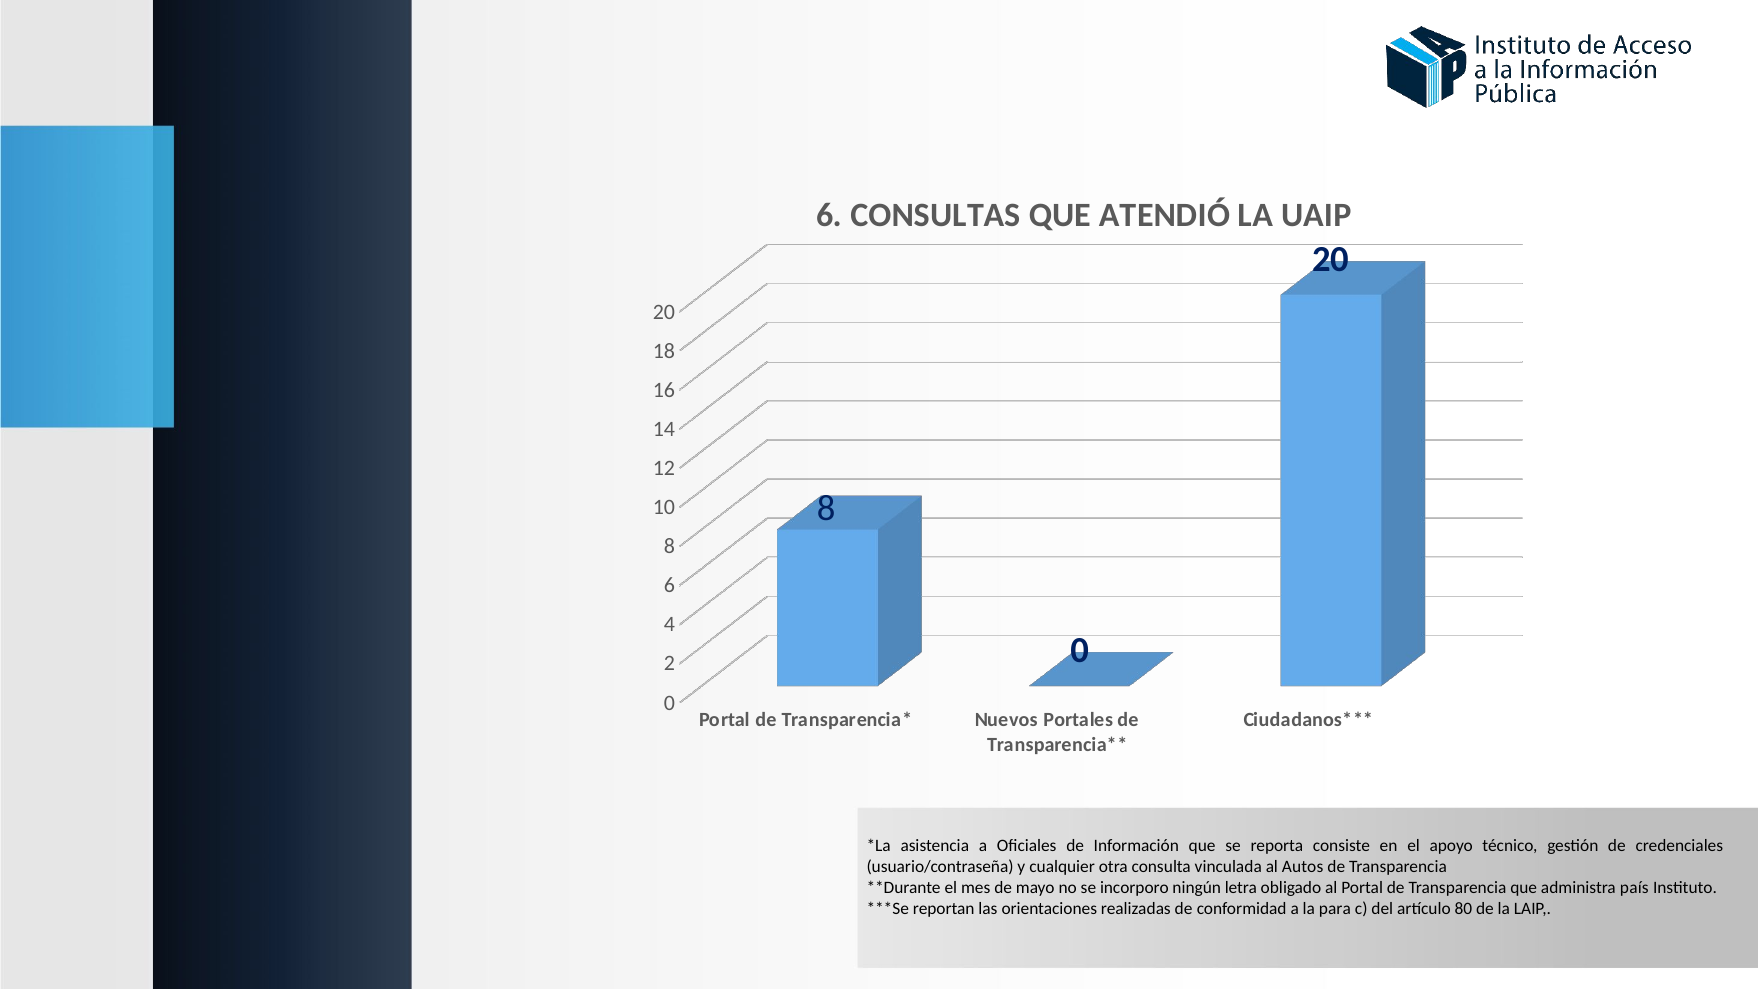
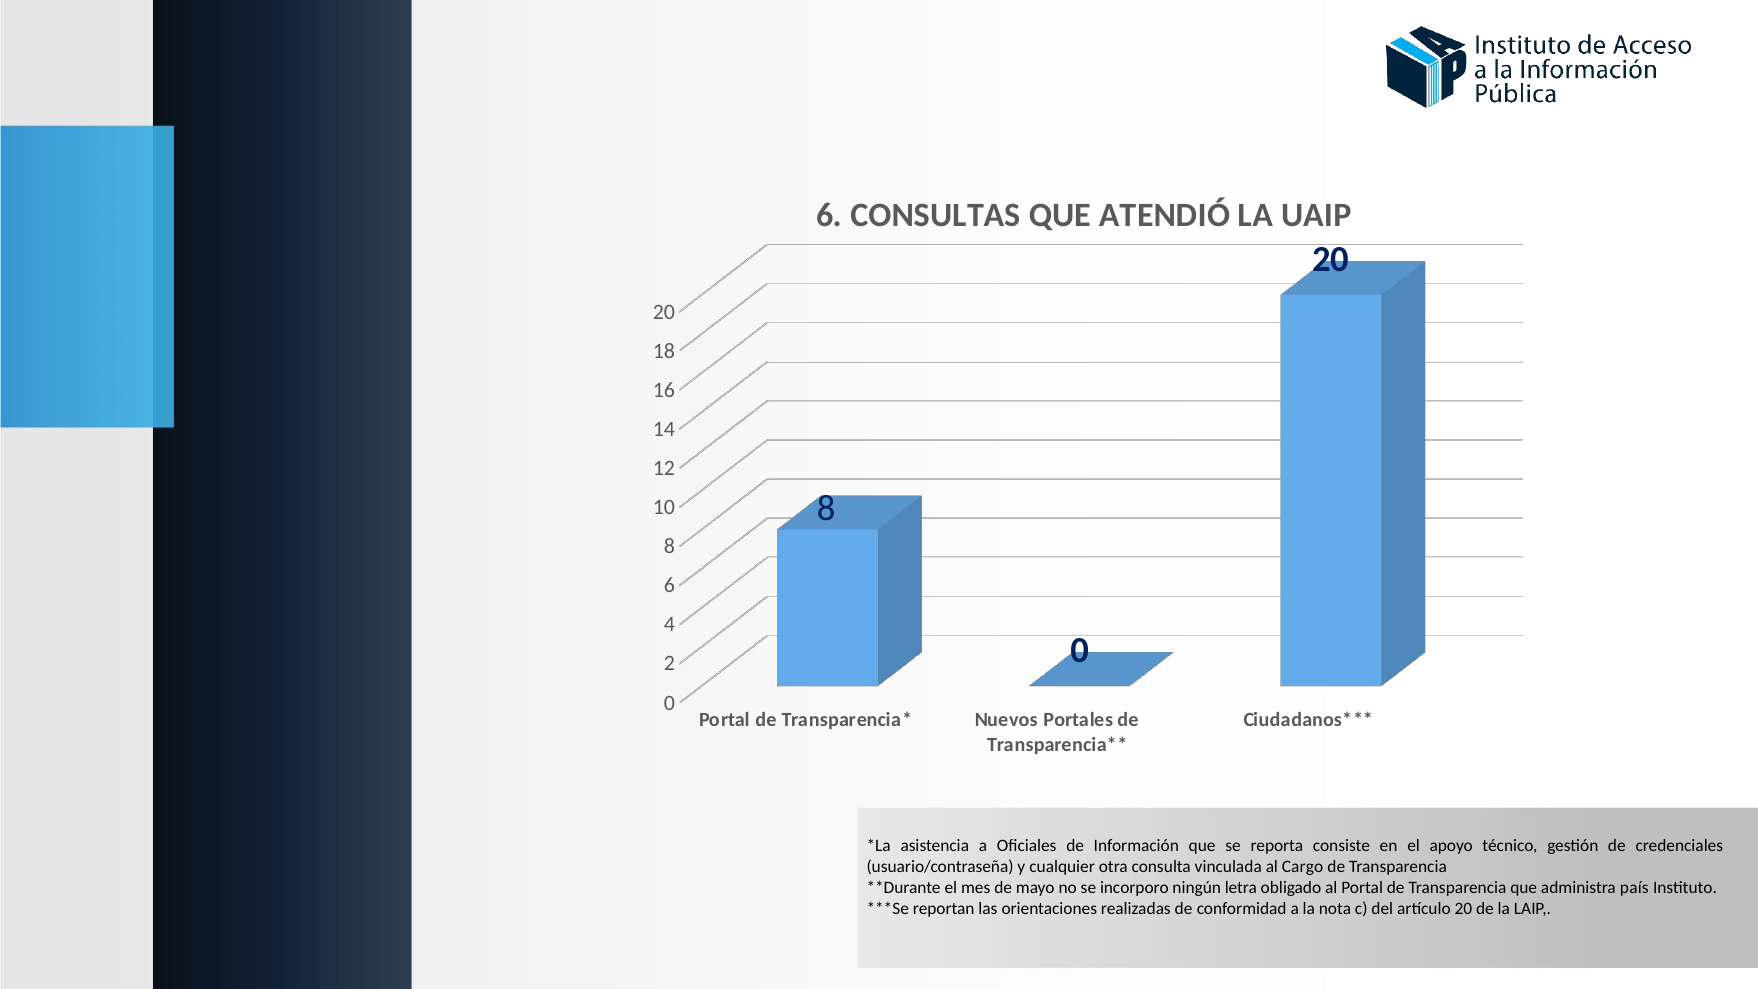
Autos: Autos -> Cargo
para: para -> nota
artículo 80: 80 -> 20
